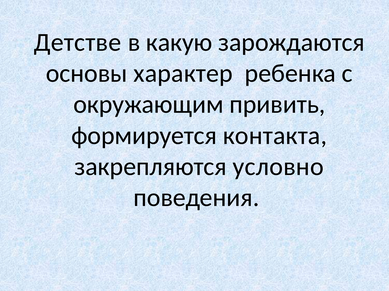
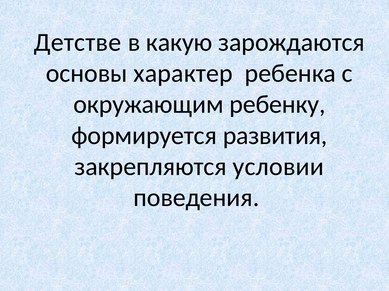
привить: привить -> ребенку
контакта: контакта -> развития
условно: условно -> условии
